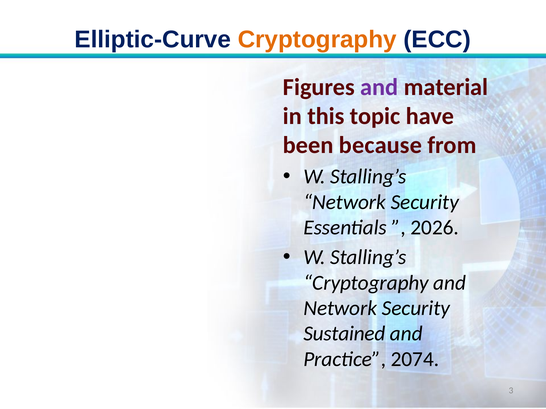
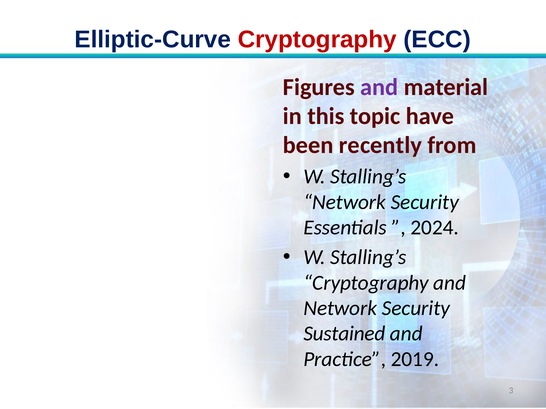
Cryptography at (317, 39) colour: orange -> red
because: because -> recently
2026: 2026 -> 2024
2074: 2074 -> 2019
